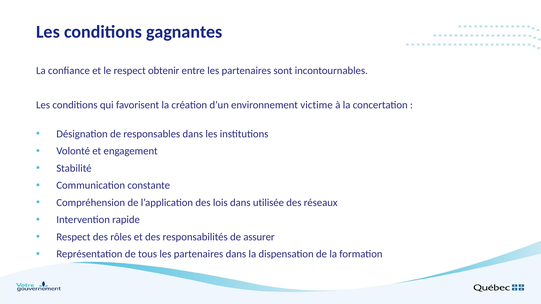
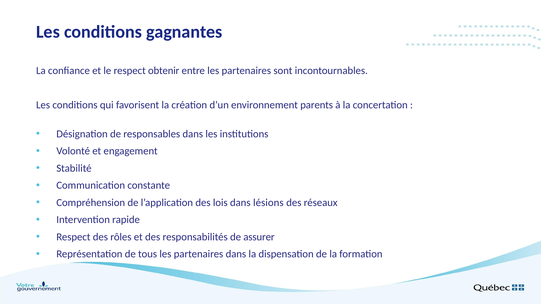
victime: victime -> parents
utilisée: utilisée -> lésions
